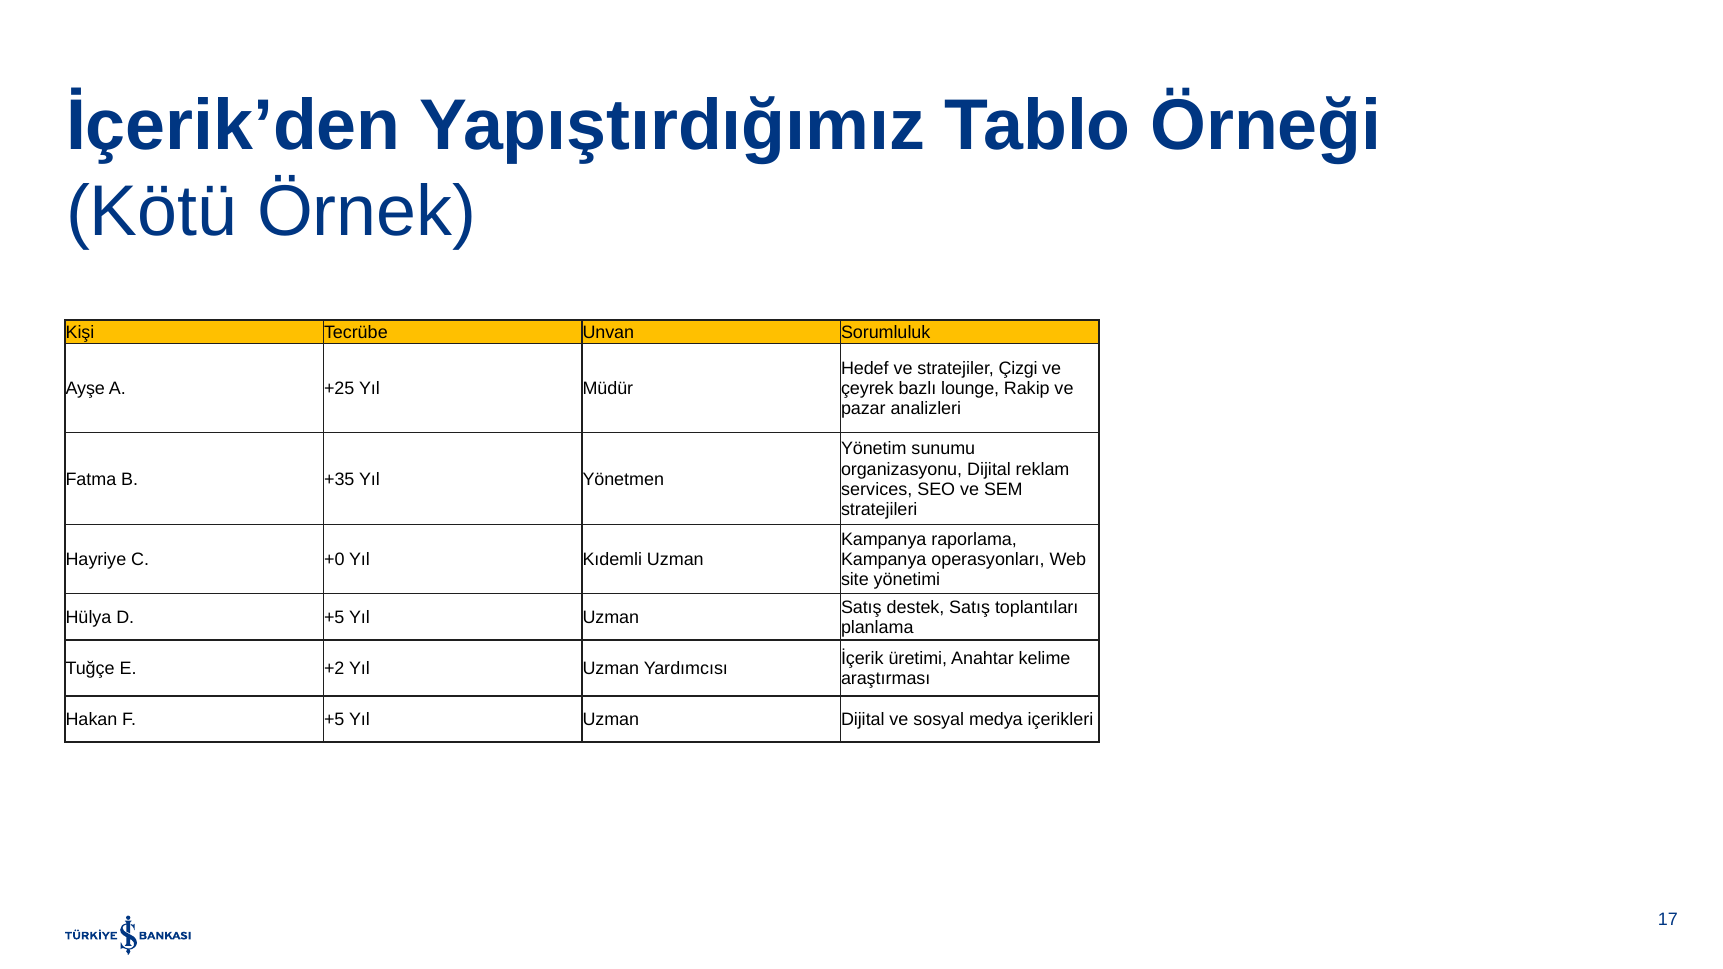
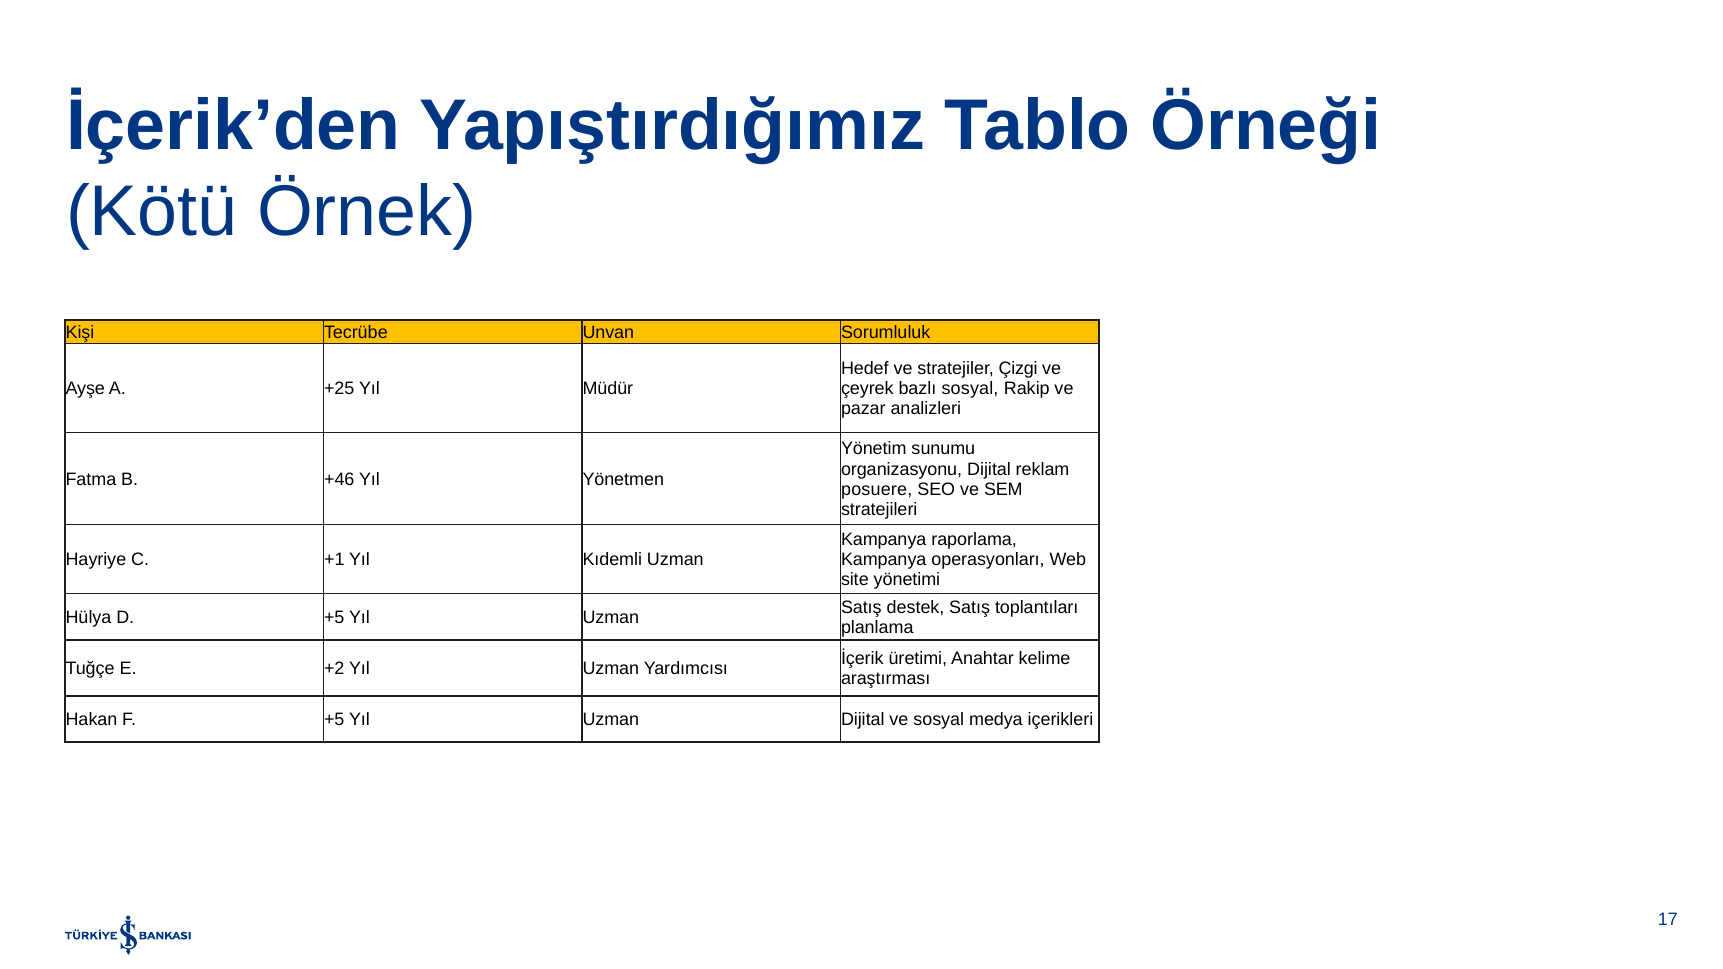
bazlı lounge: lounge -> sosyal
+35: +35 -> +46
services: services -> posuere
+0: +0 -> +1
